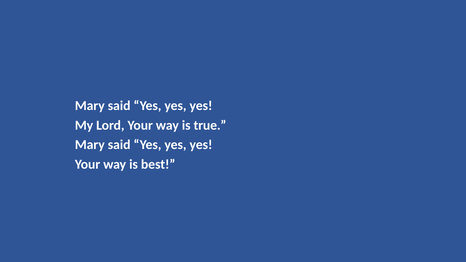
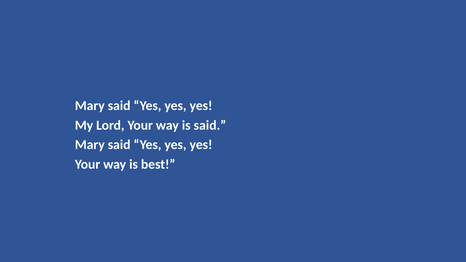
is true: true -> said
